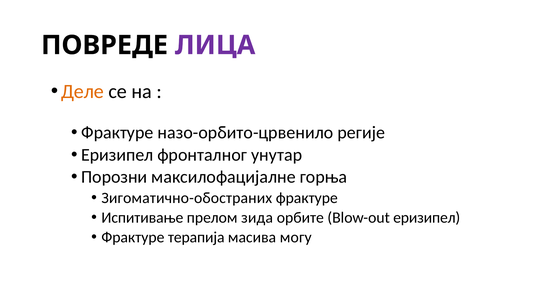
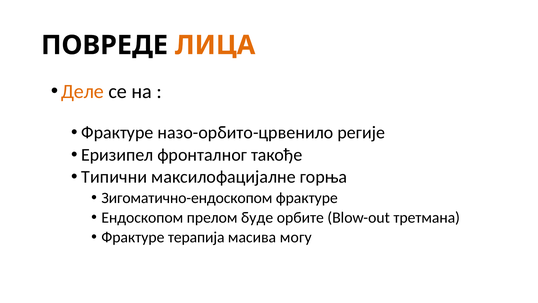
ЛИЦА colour: purple -> orange
унутар: унутар -> такође
Порозни: Порозни -> Типични
Зигоматично-обостраних: Зигоматично-обостраних -> Зигоматично-ендоскопом
Испитивање: Испитивање -> Ендоскопом
зида: зида -> буде
Blow-out еризипел: еризипел -> третмана
